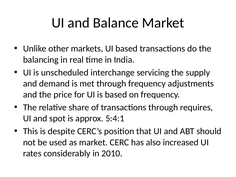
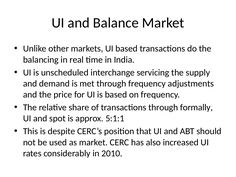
requires: requires -> formally
5:4:1: 5:4:1 -> 5:1:1
